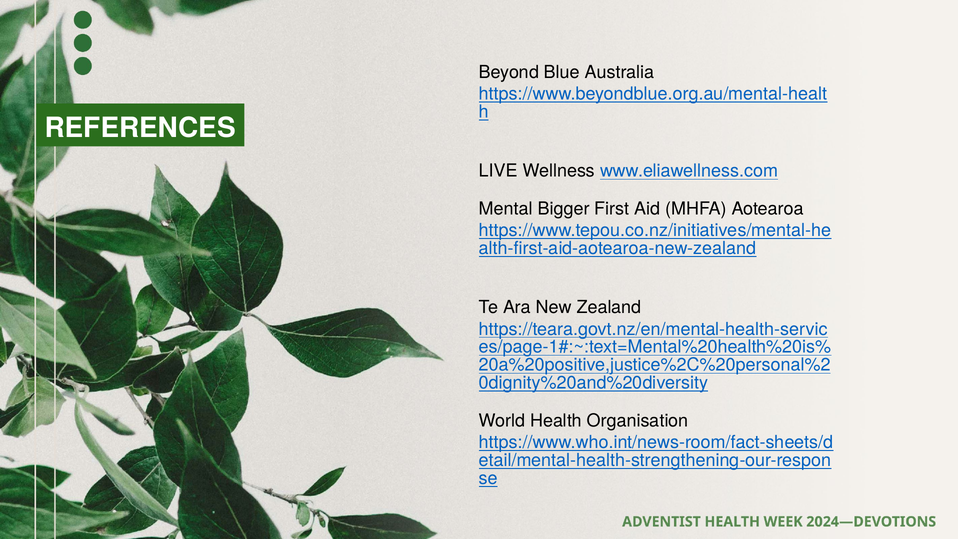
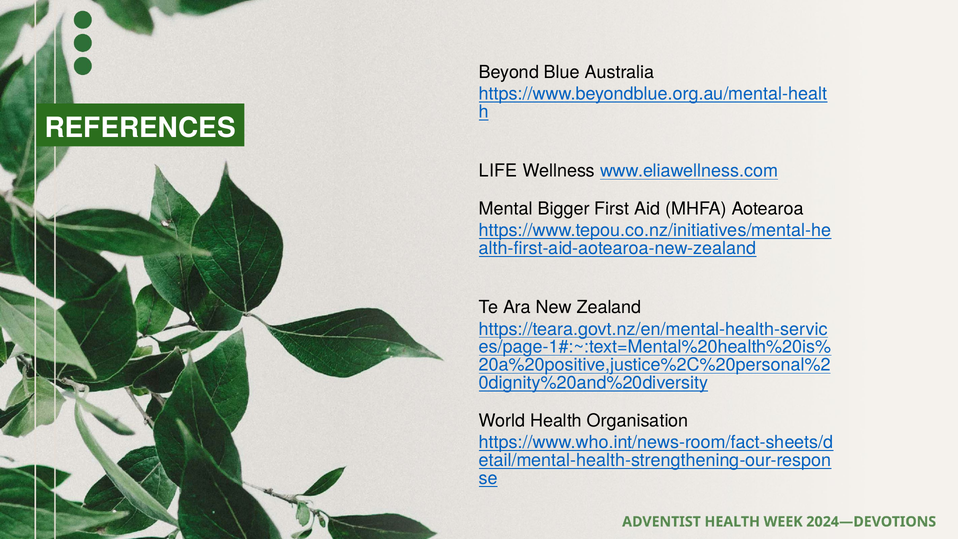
LIVE: LIVE -> LIFE
